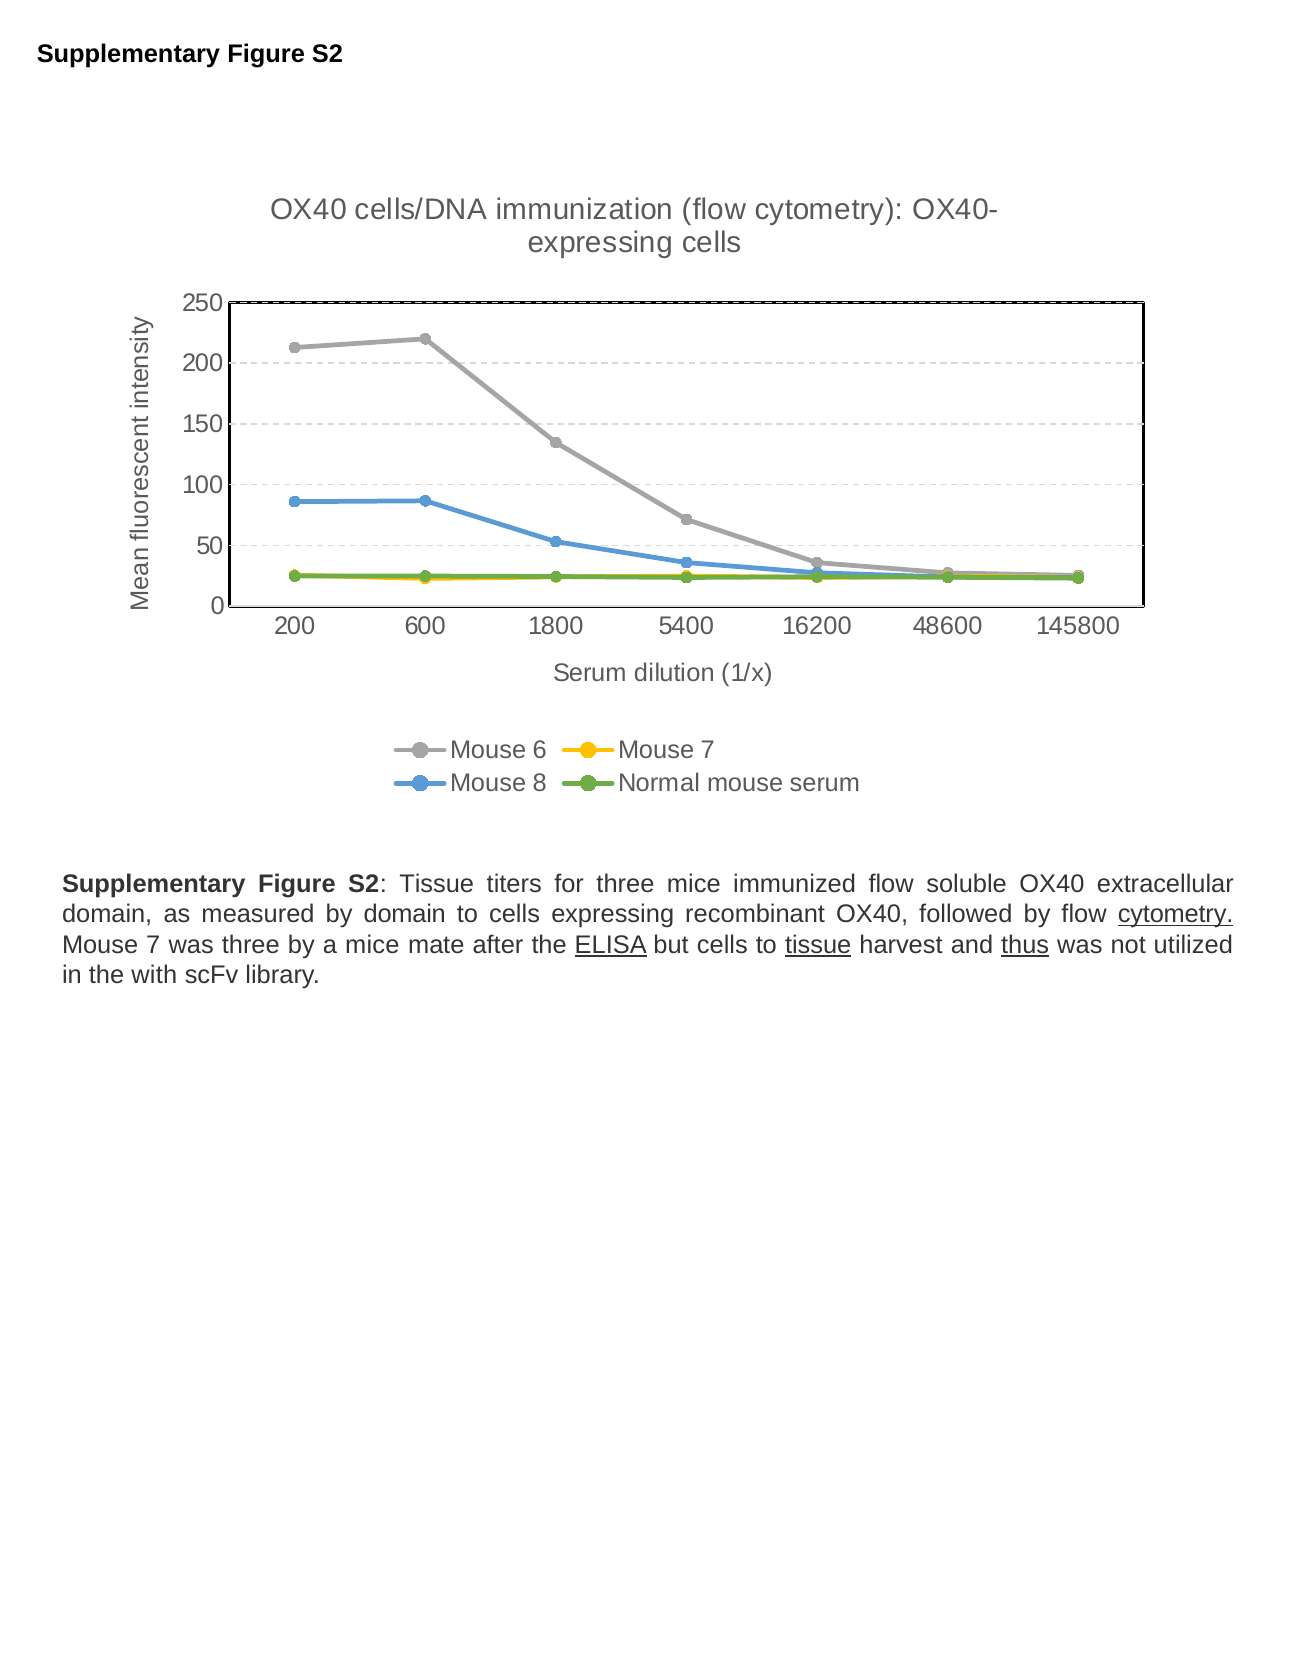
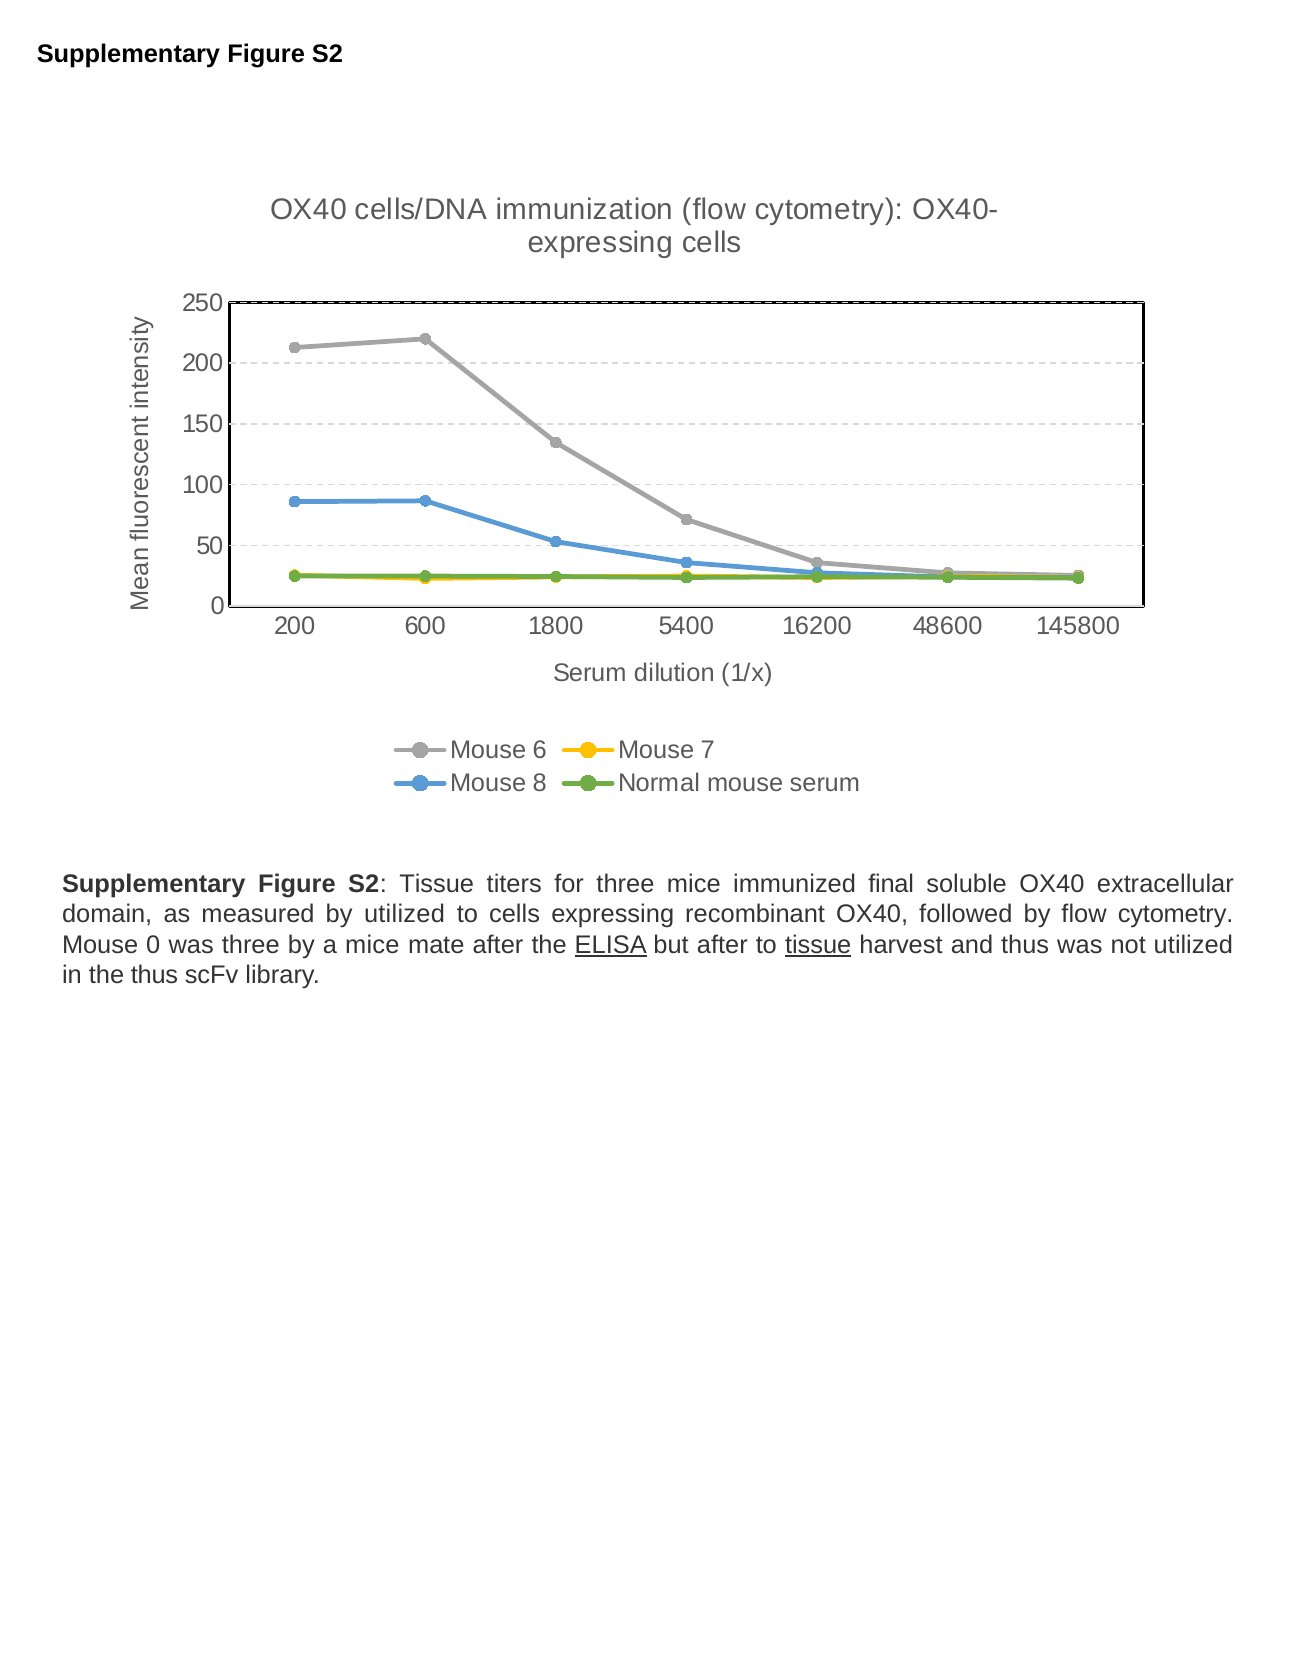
immunized flow: flow -> final
by domain: domain -> utilized
cytometry at (1176, 914) underline: present -> none
7 at (153, 945): 7 -> 0
but cells: cells -> after
thus at (1025, 945) underline: present -> none
the with: with -> thus
